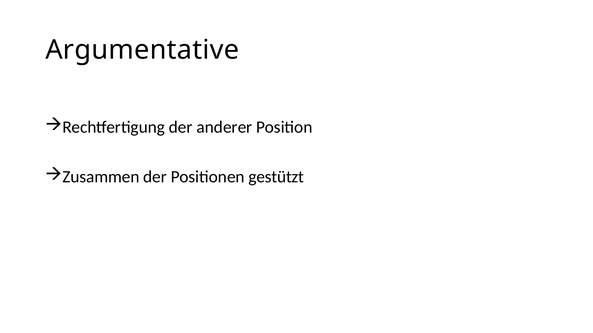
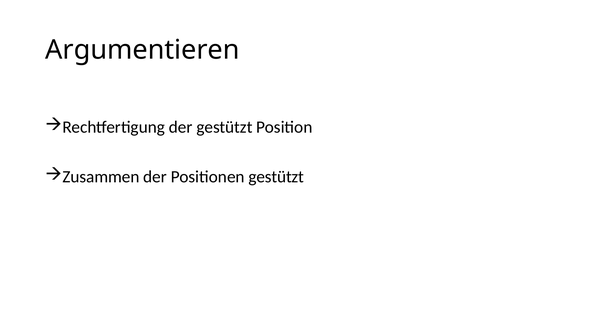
Argumentative: Argumentative -> Argumentieren
der anderer: anderer -> gestützt
